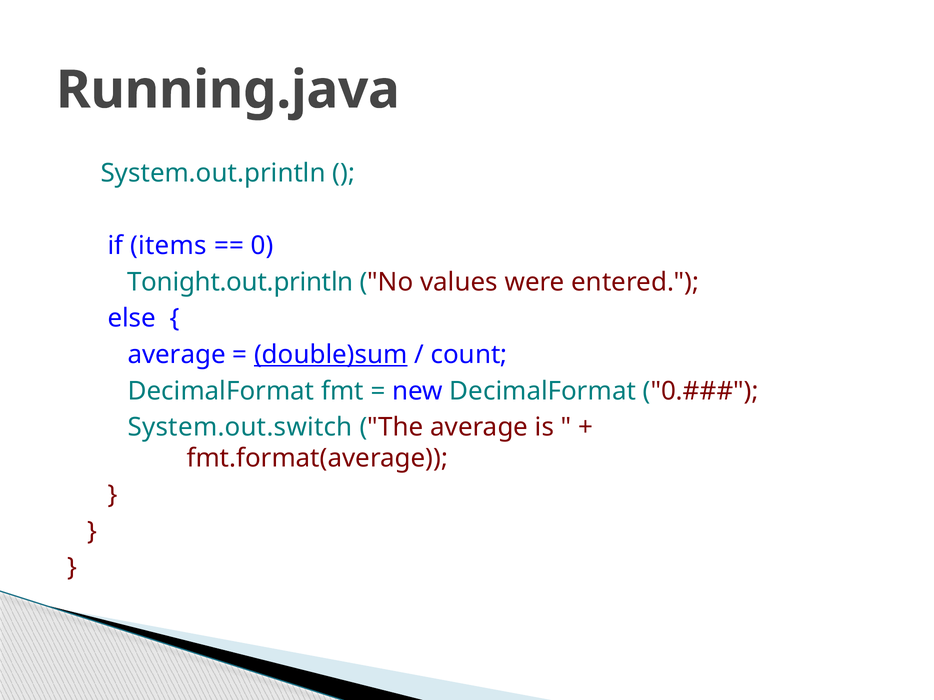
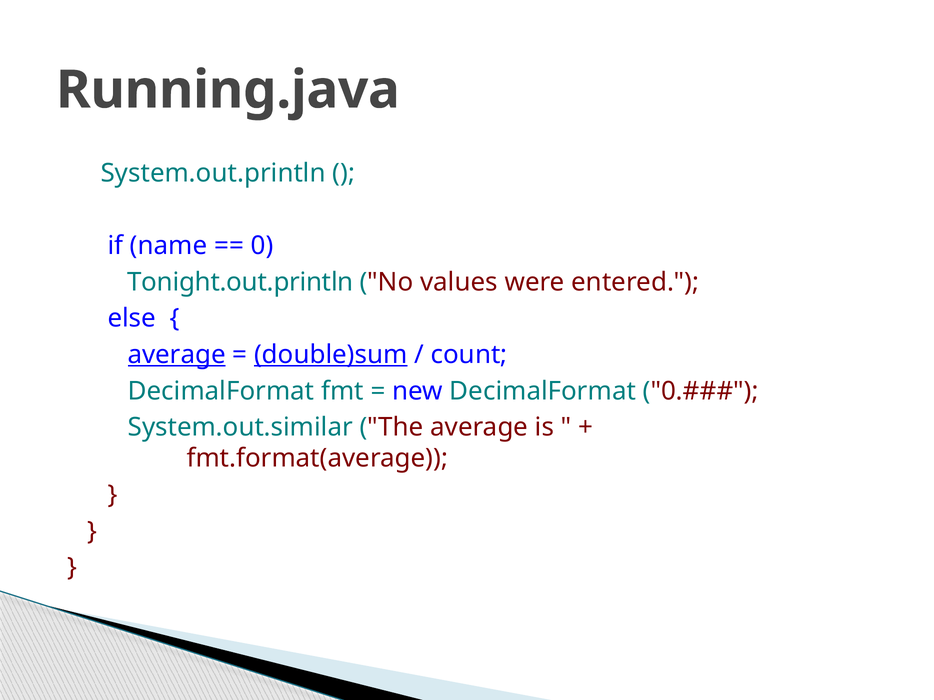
items: items -> name
average at (177, 355) underline: none -> present
System.out.switch: System.out.switch -> System.out.similar
